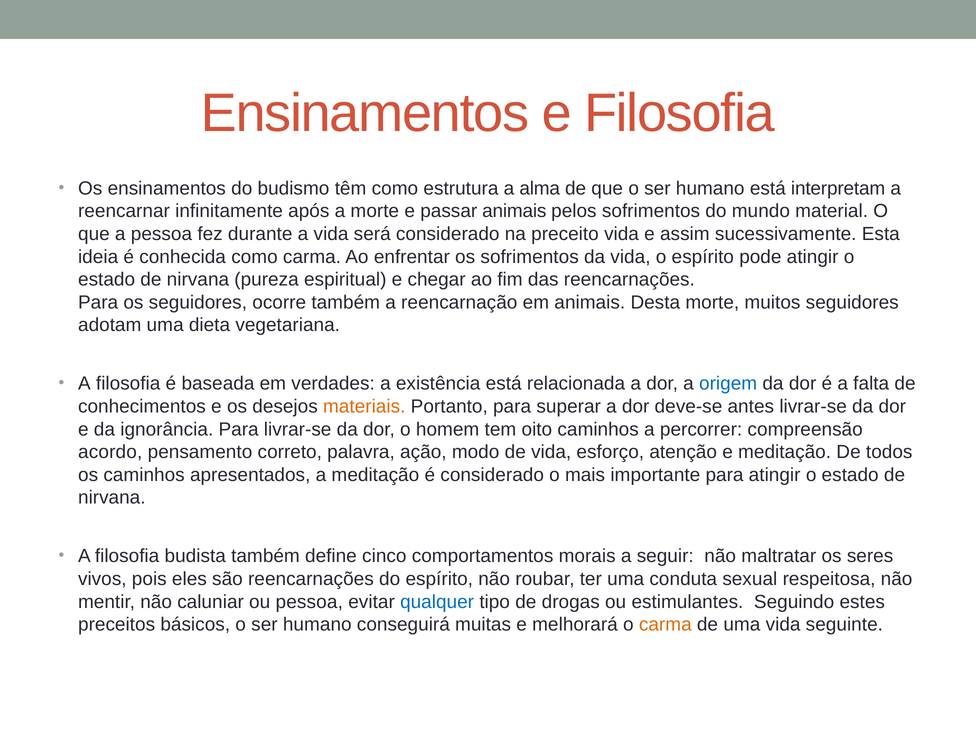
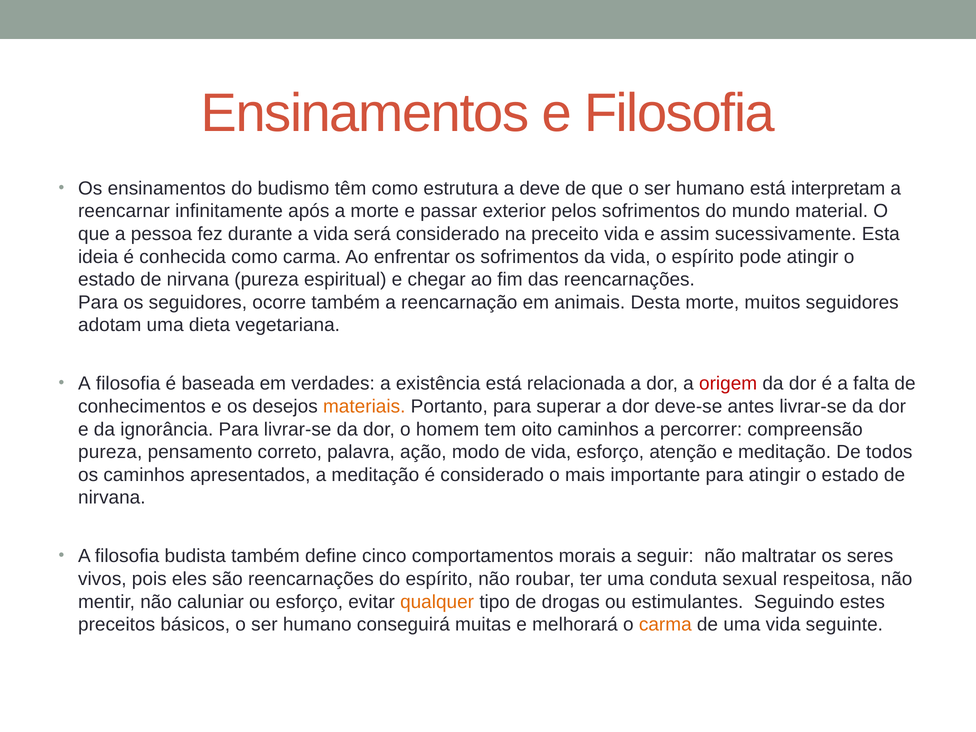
alma: alma -> deve
passar animais: animais -> exterior
origem colour: blue -> red
acordo at (110, 452): acordo -> pureza
ou pessoa: pessoa -> esforço
qualquer colour: blue -> orange
